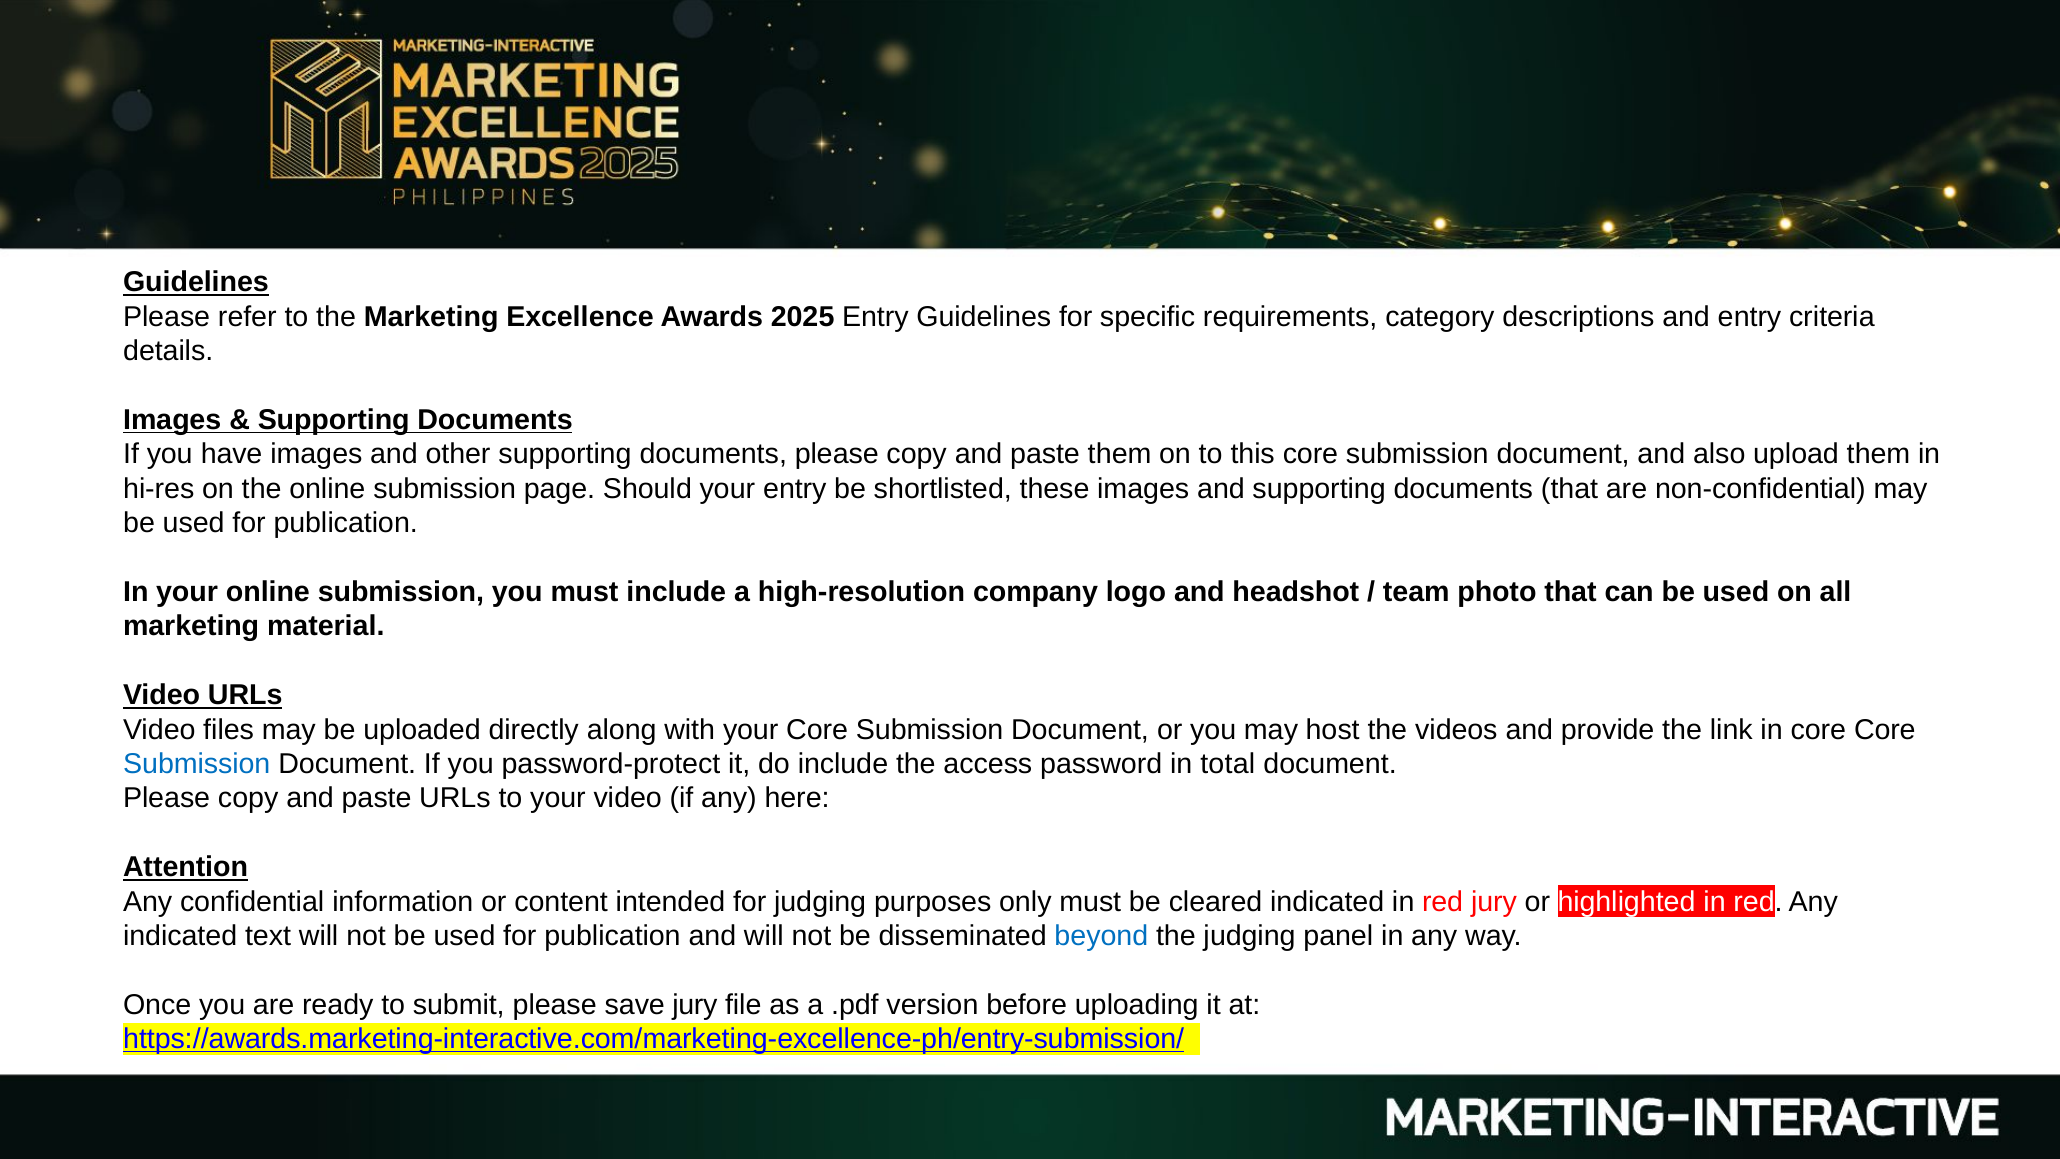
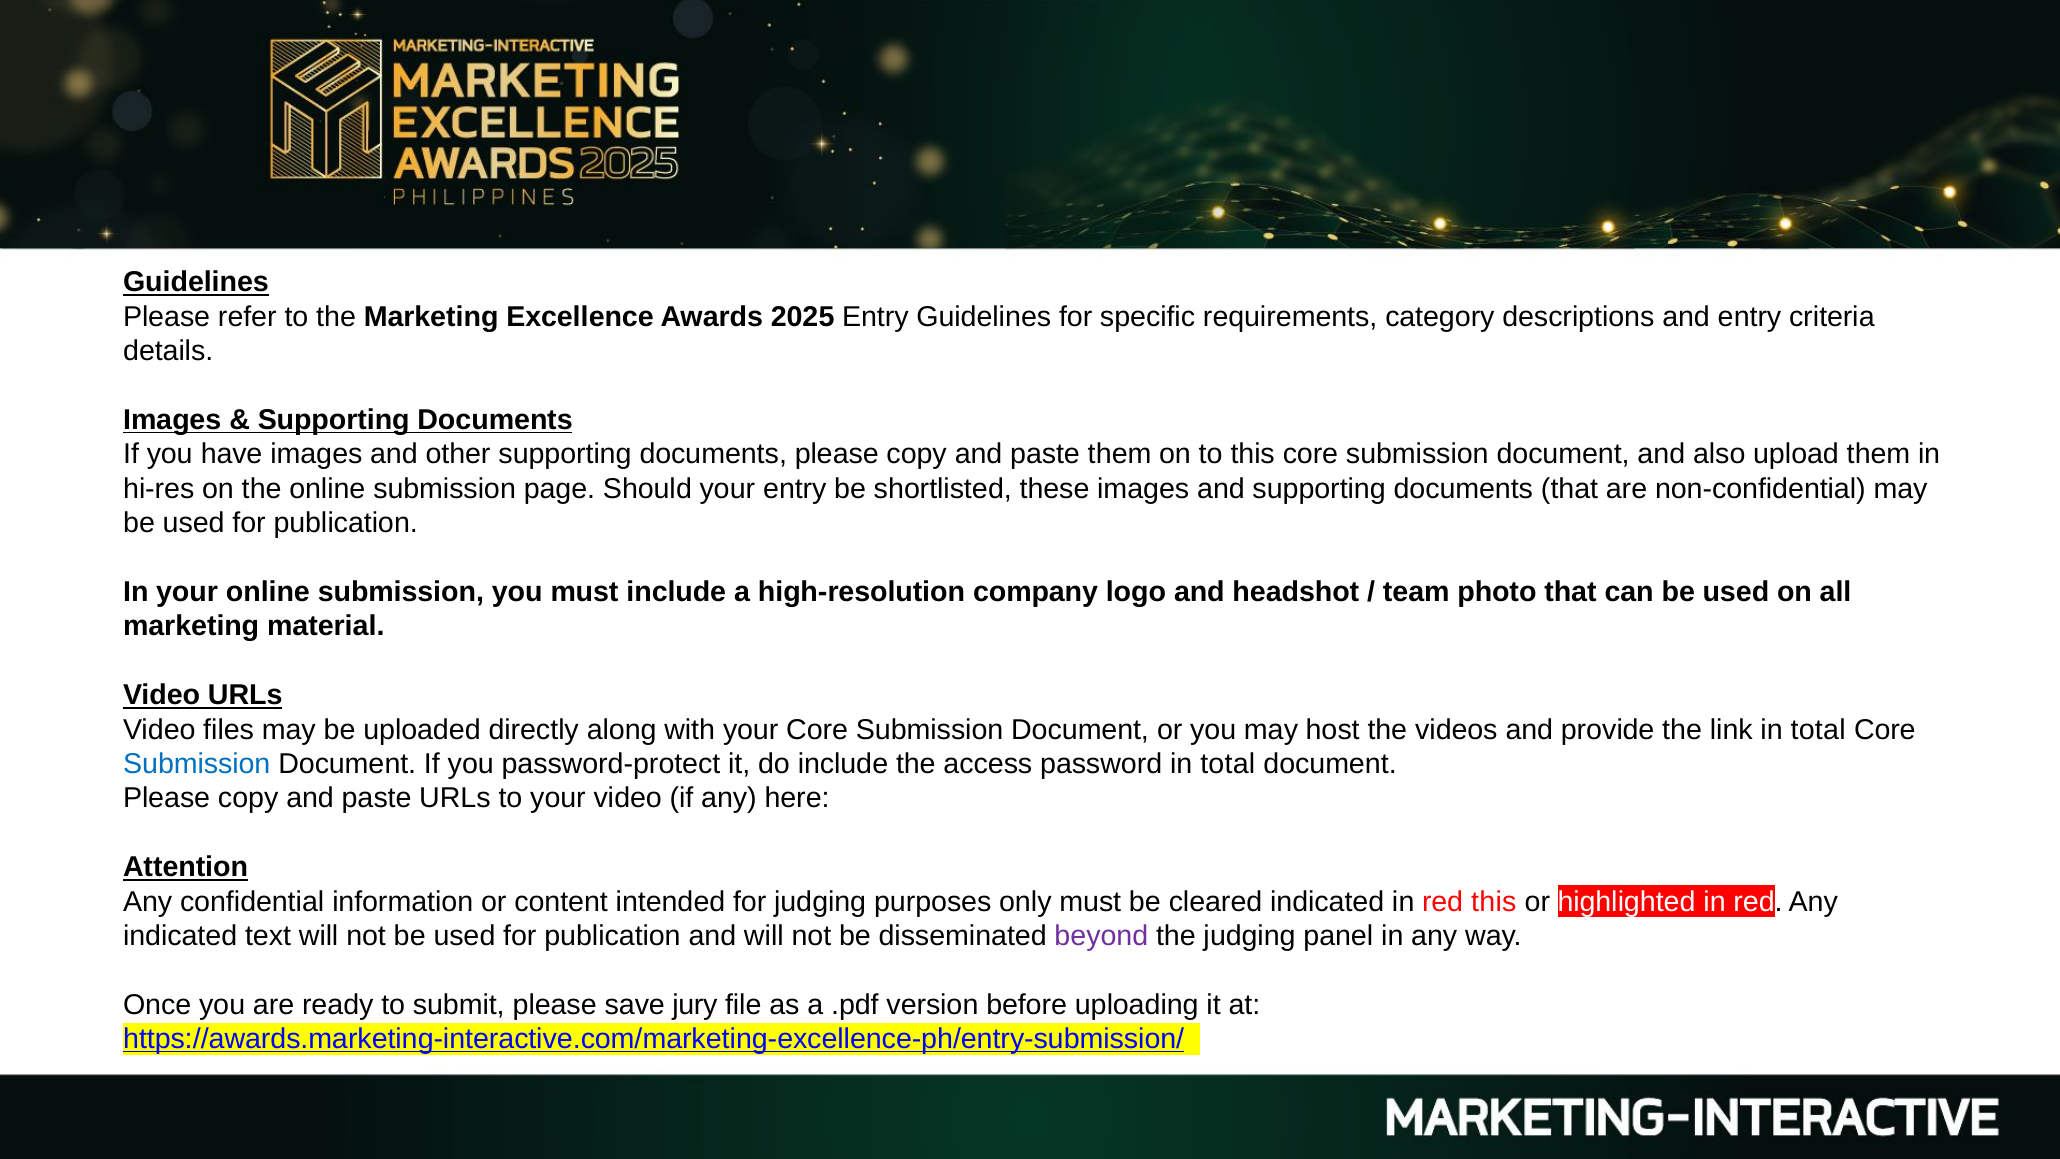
link in core: core -> total
red jury: jury -> this
beyond colour: blue -> purple
